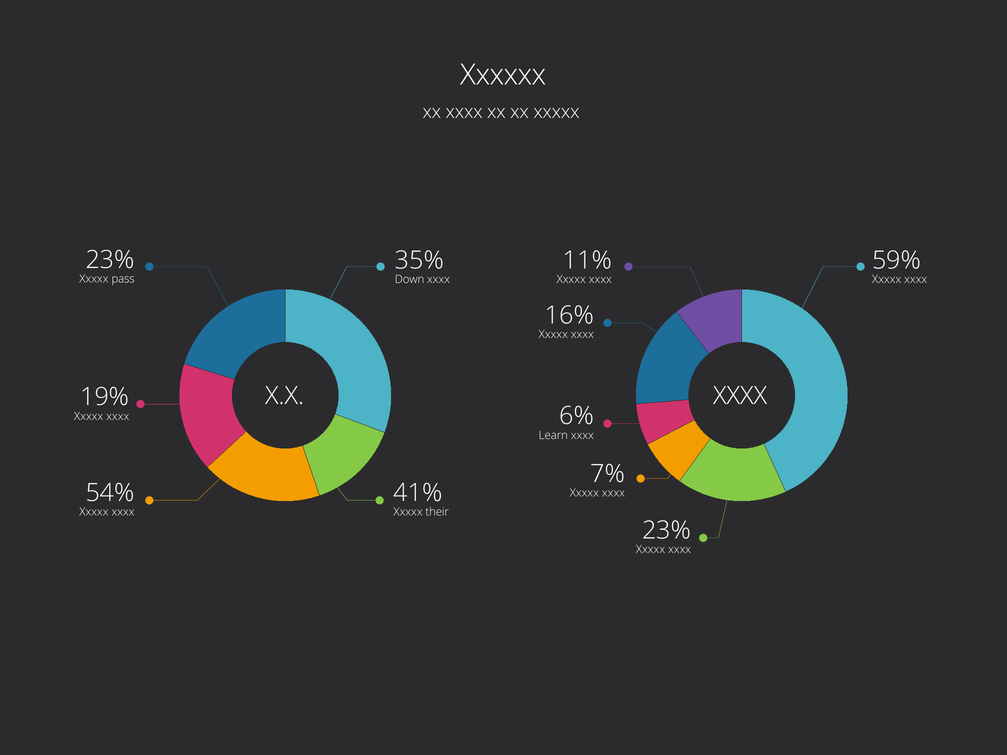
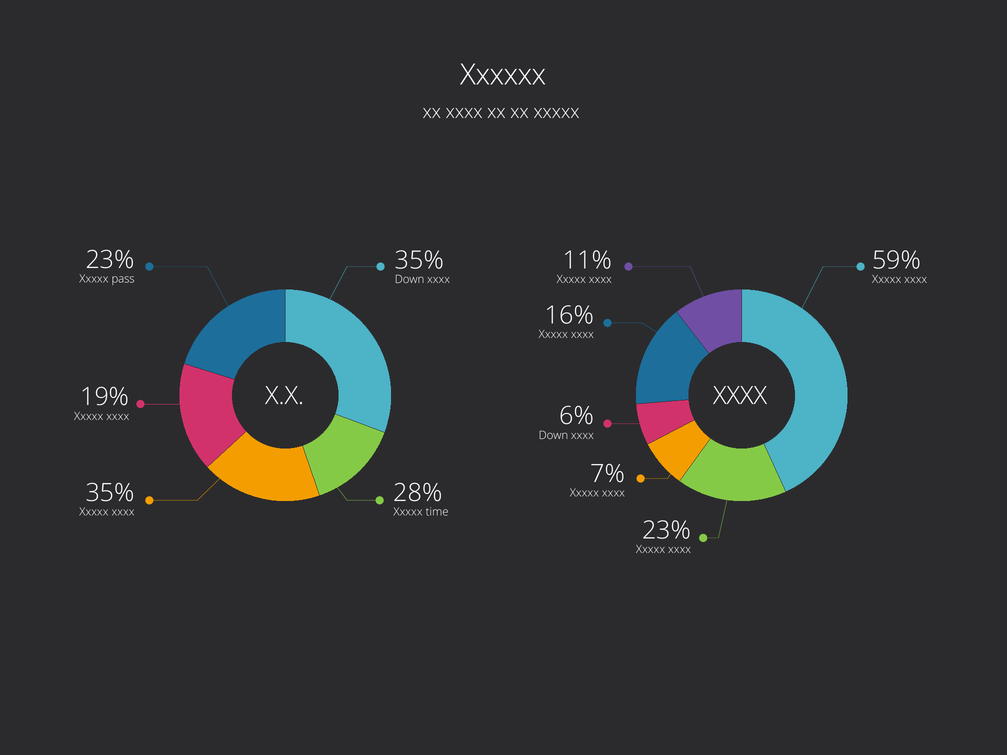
Learn at (553, 435): Learn -> Down
54% at (110, 493): 54% -> 35%
41%: 41% -> 28%
their: their -> time
